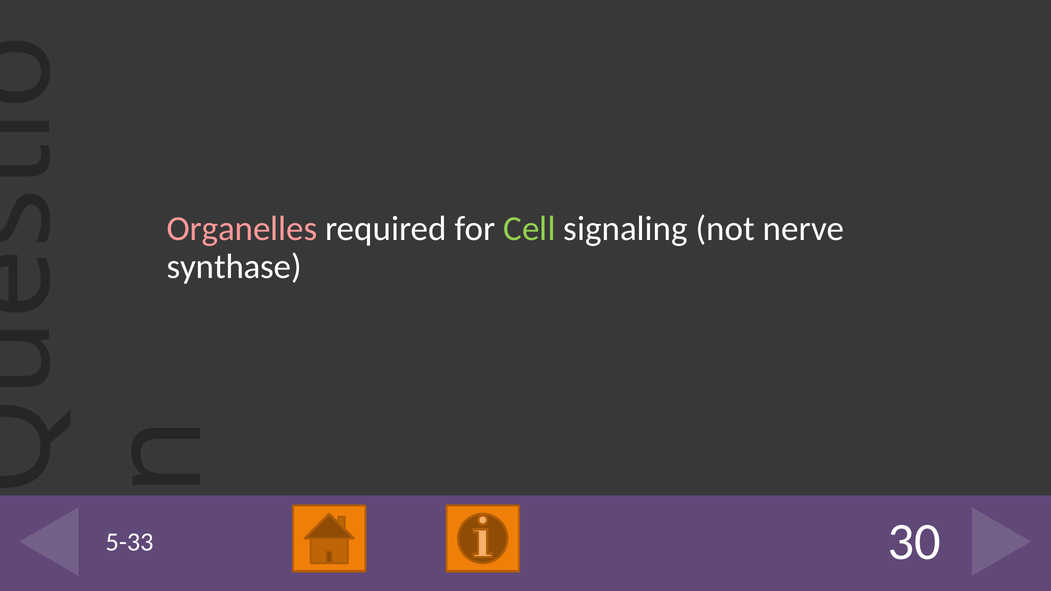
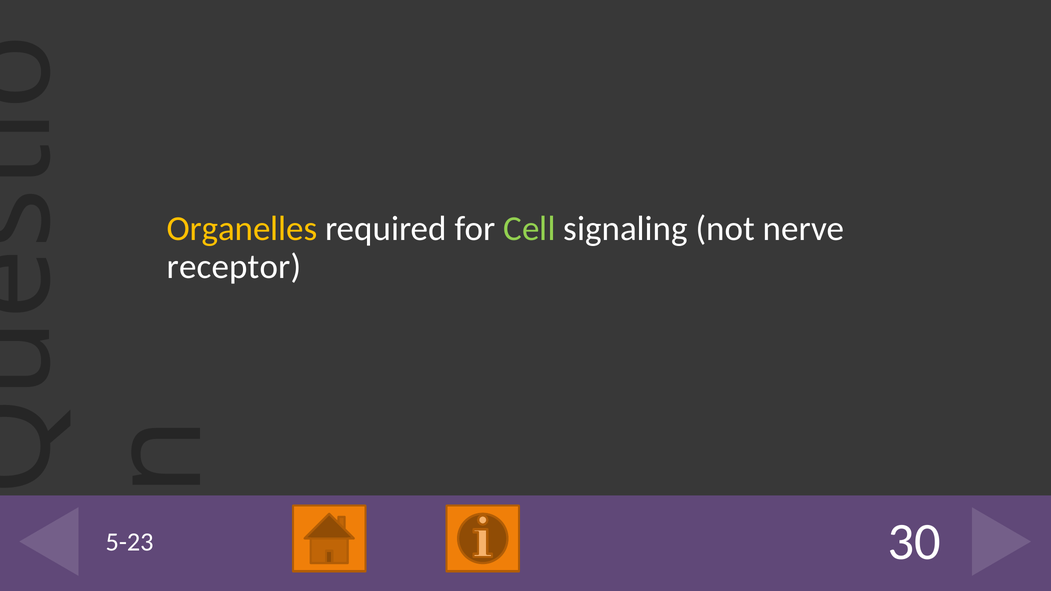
Organelles colour: pink -> yellow
synthase: synthase -> receptor
5-33: 5-33 -> 5-23
